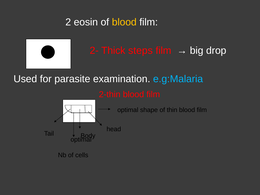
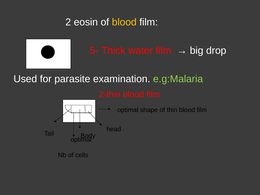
2-: 2- -> 5-
steps: steps -> water
e.g:Malaria colour: light blue -> light green
